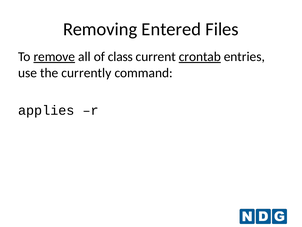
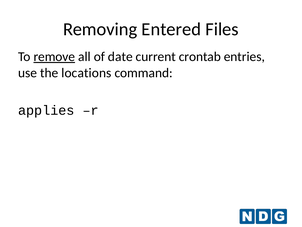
class: class -> date
crontab underline: present -> none
currently: currently -> locations
